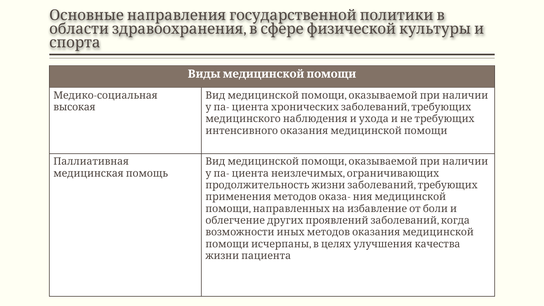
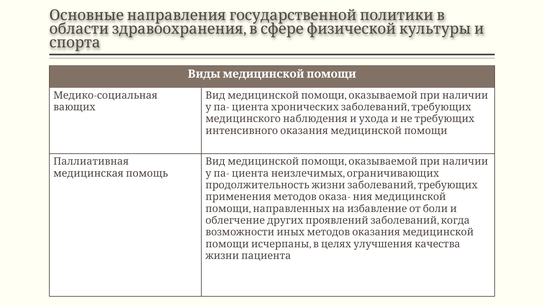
высокая: высокая -> вающих
